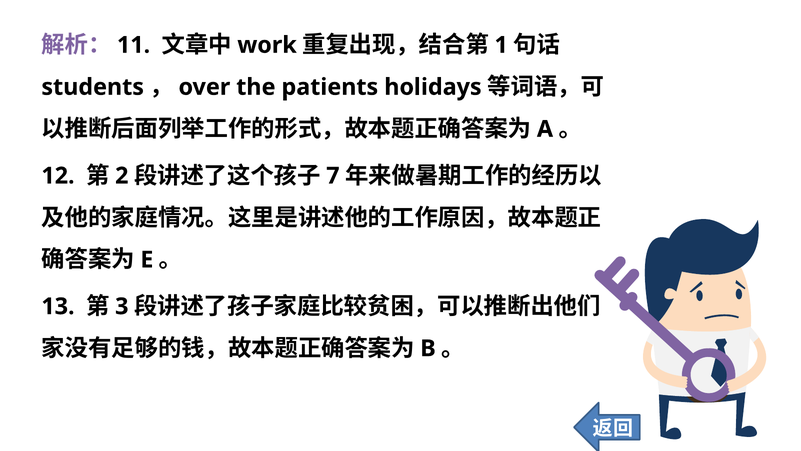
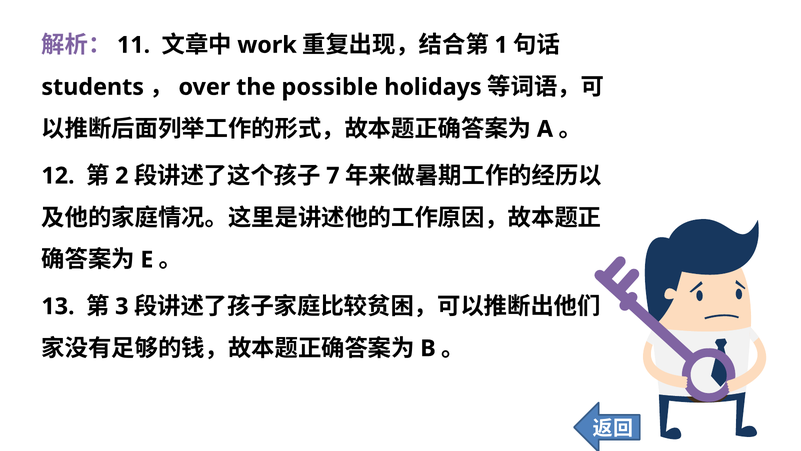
patients: patients -> possible
